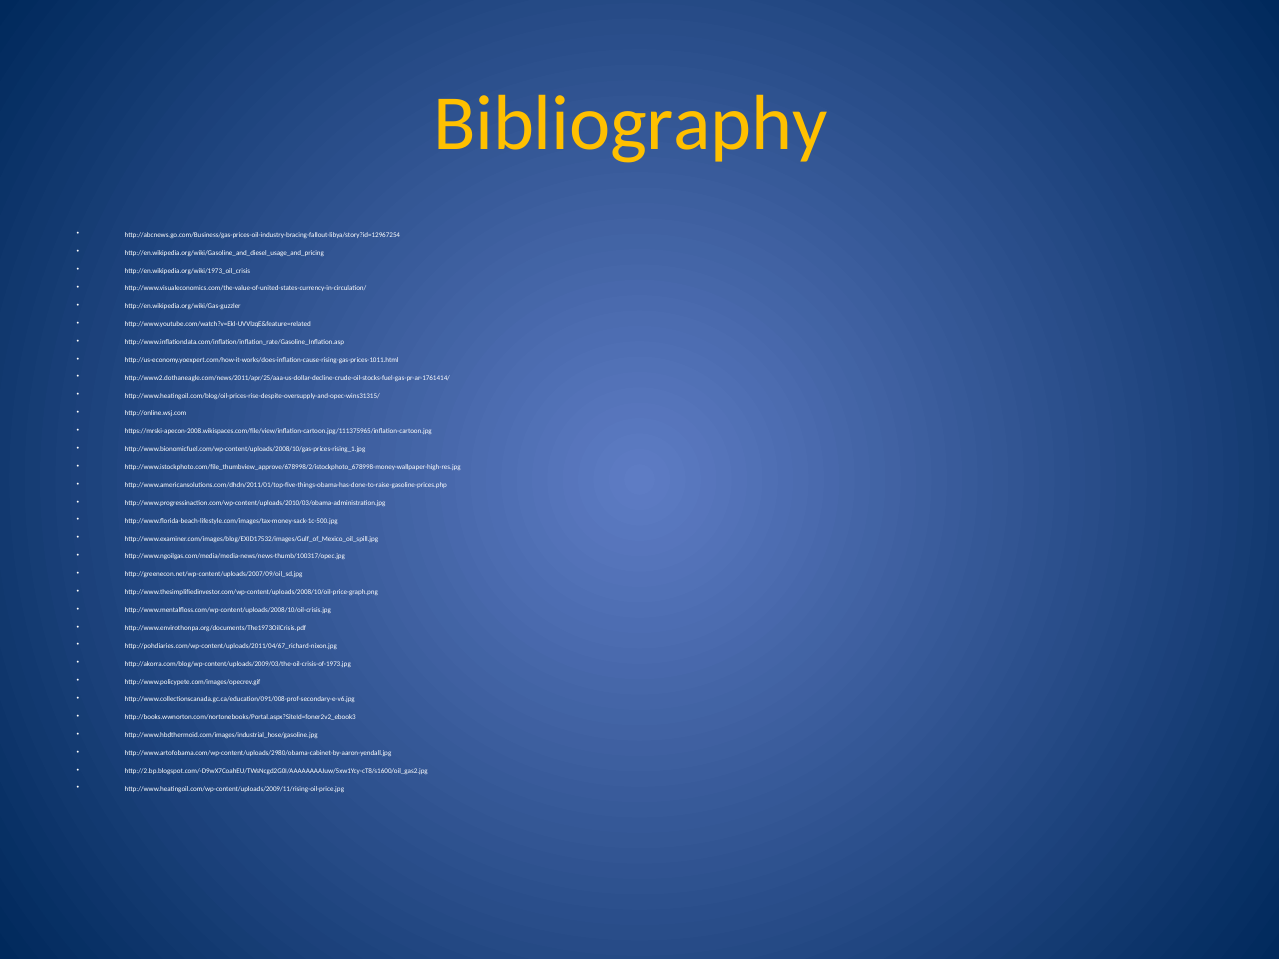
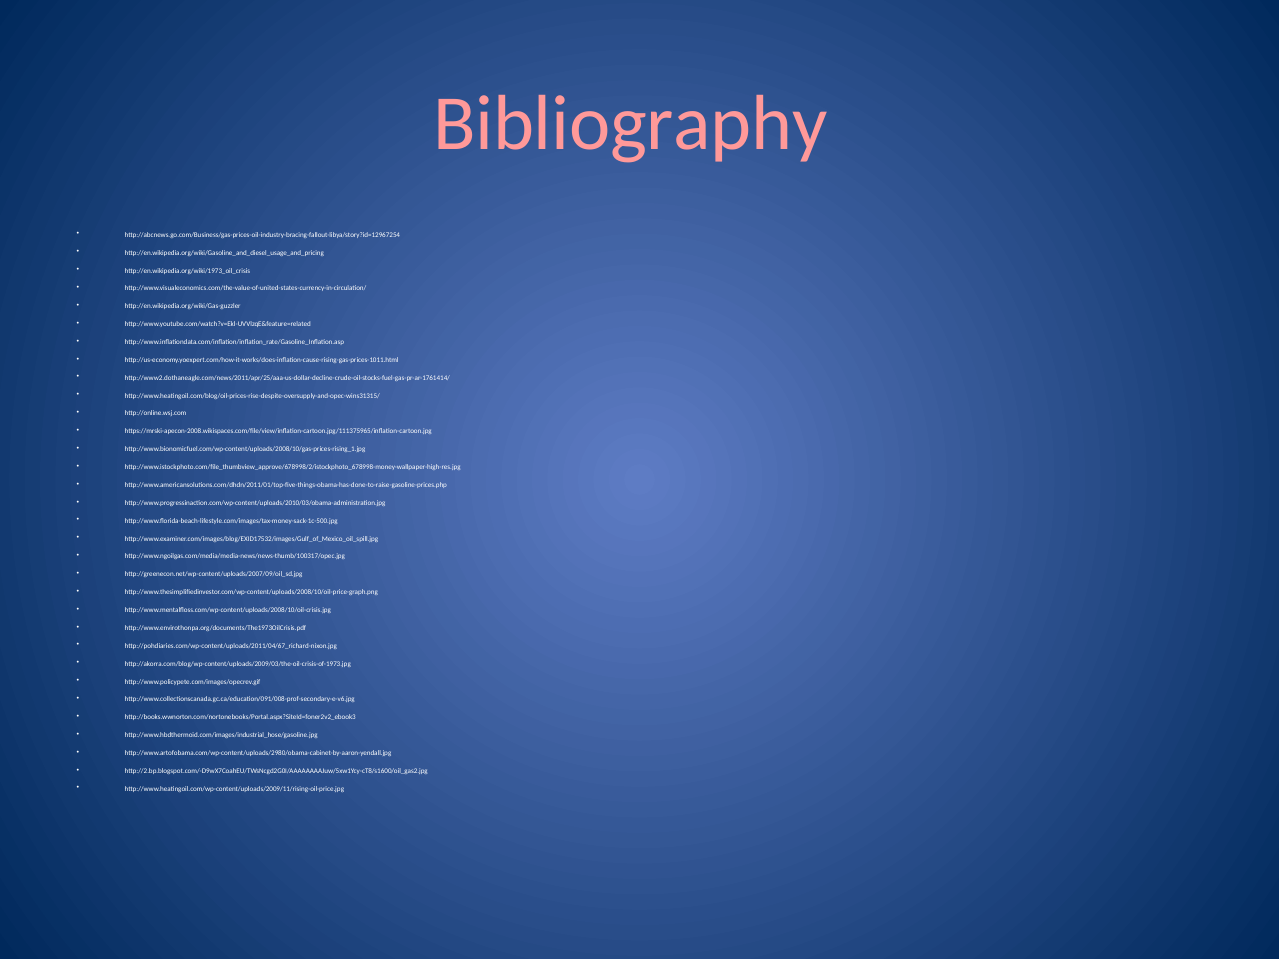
Bibliography colour: yellow -> pink
